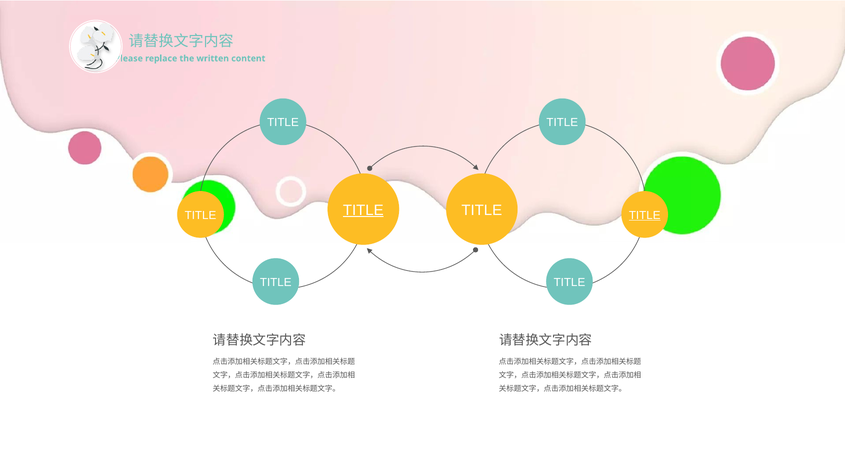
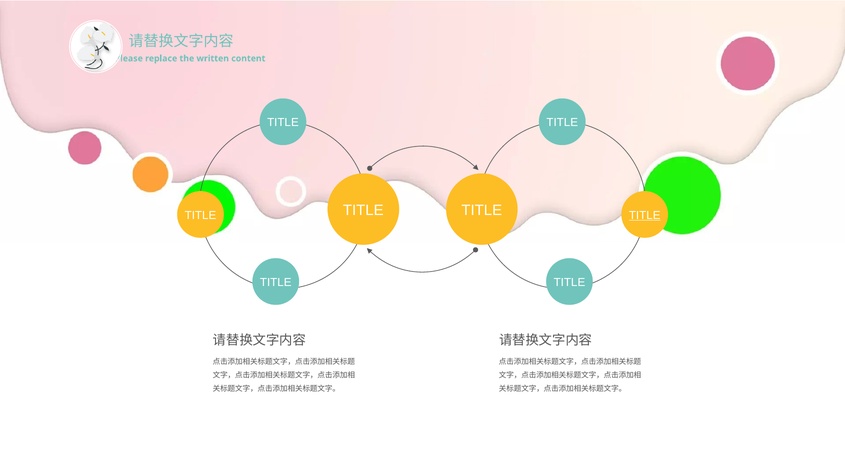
TITLE at (363, 210) underline: present -> none
